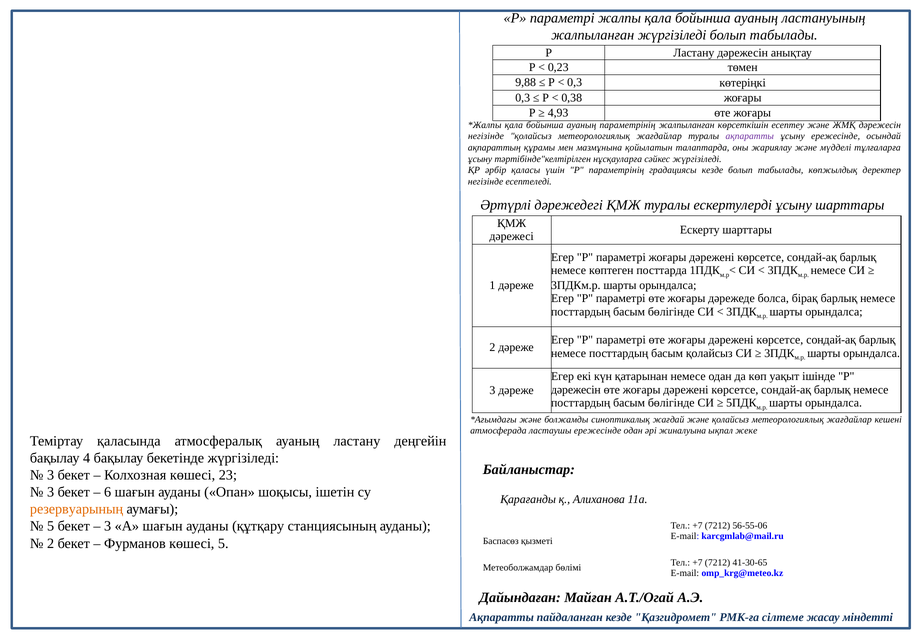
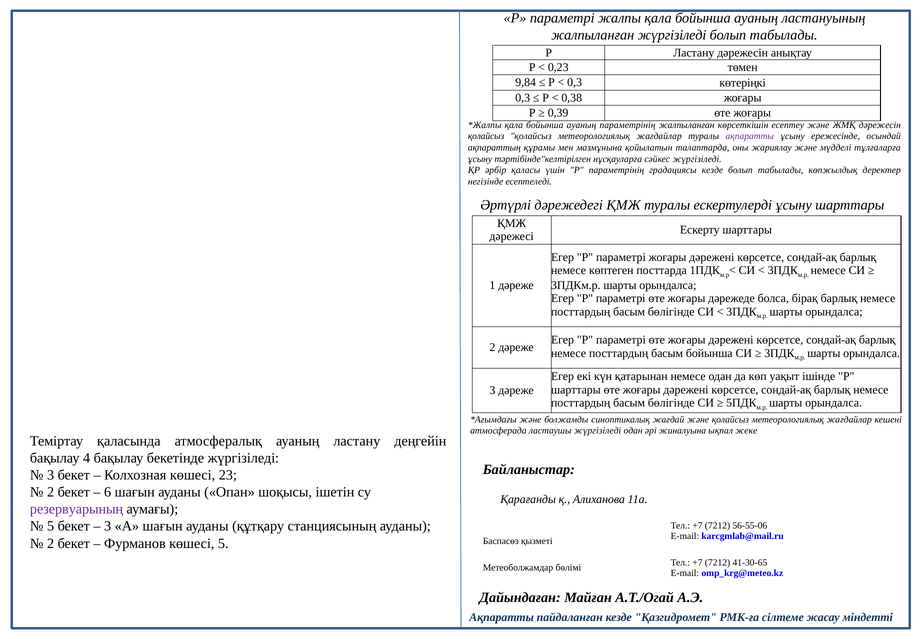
9,88: 9,88 -> 9,84
4,93: 4,93 -> 0,39
негізінде at (486, 136): негізінде -> қолайсыз
басым қолайсыз: қолайсыз -> бойынша
дәрежесін at (576, 389): дәрежесін -> шарттары
ластаушы ережесінде: ережесінде -> жүргізіледі
3 at (51, 492): 3 -> 2
резервуарының colour: orange -> purple
